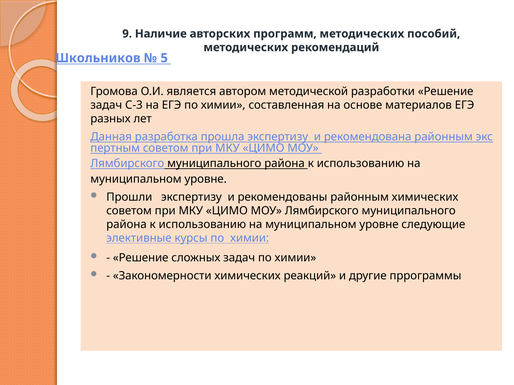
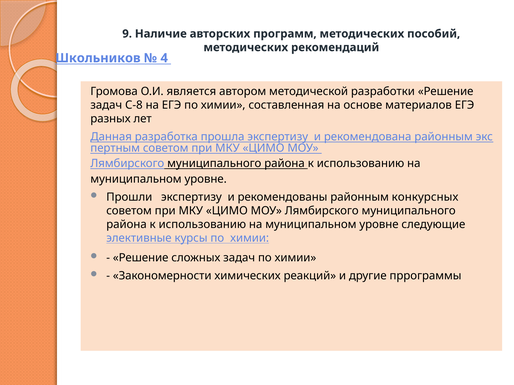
5: 5 -> 4
С-3: С-3 -> С-8
районным химических: химических -> конкурсных
